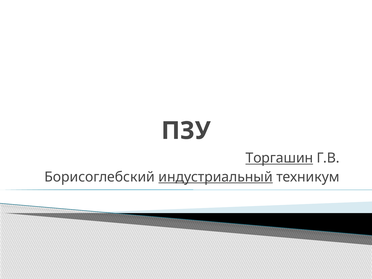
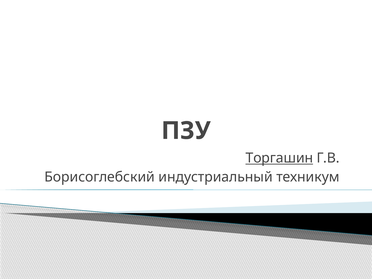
индустриальный underline: present -> none
